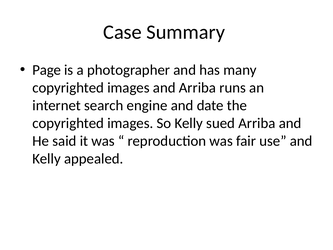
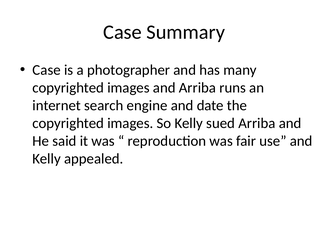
Page at (47, 70): Page -> Case
